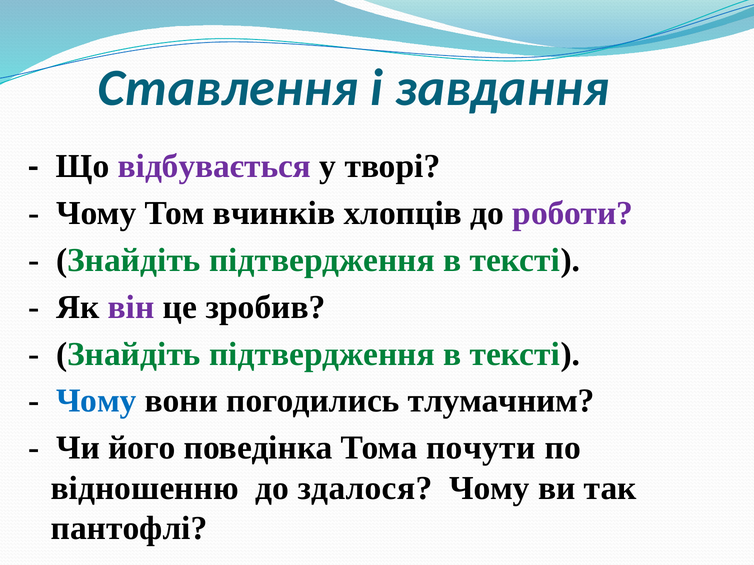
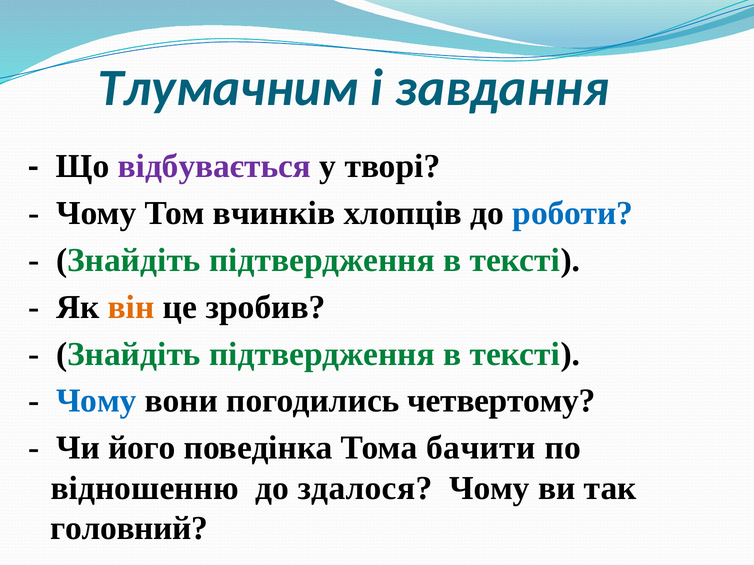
Ставлення: Ставлення -> Тлумачним
роботи colour: purple -> blue
він colour: purple -> orange
тлумачним: тлумачним -> четвертому
почути: почути -> бачити
пантофлі: пантофлі -> головний
